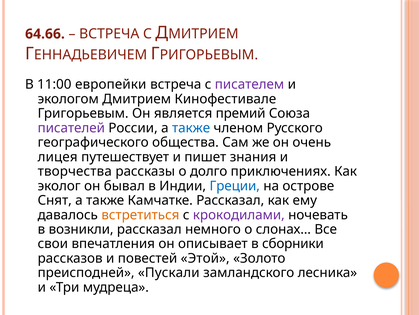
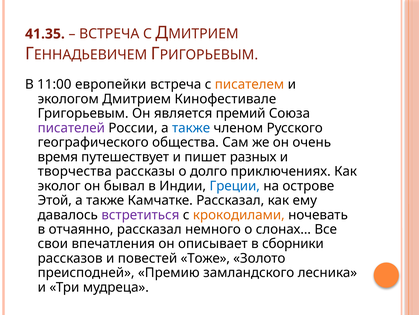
64.66: 64.66 -> 41.35
писателем colour: purple -> orange
лицея: лицея -> время
знания: знания -> разных
Снят: Снят -> Этой
встретиться colour: orange -> purple
крокодилами colour: purple -> orange
возникли: возникли -> отчаянно
Этой: Этой -> Тоже
Пускали: Пускали -> Премию
